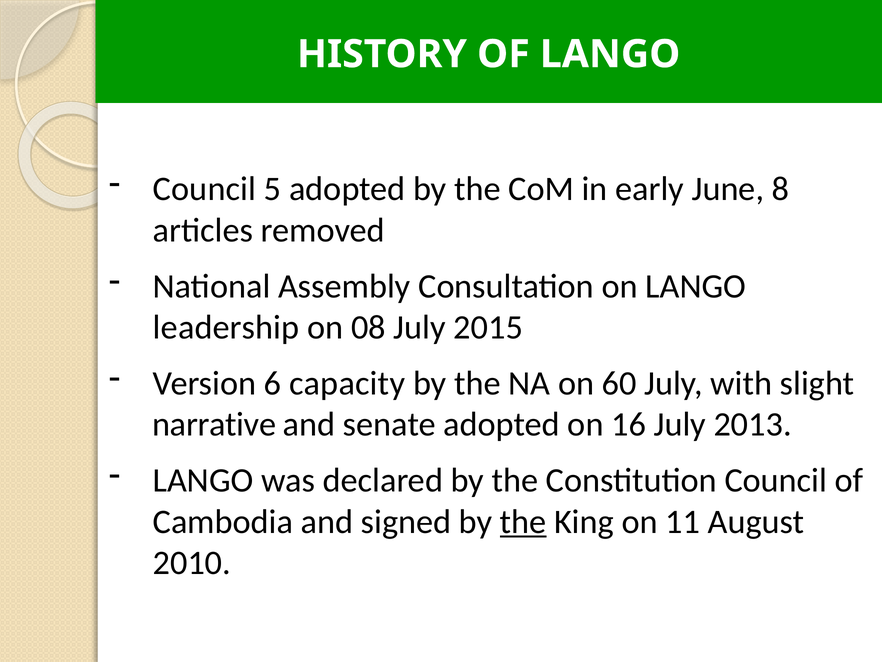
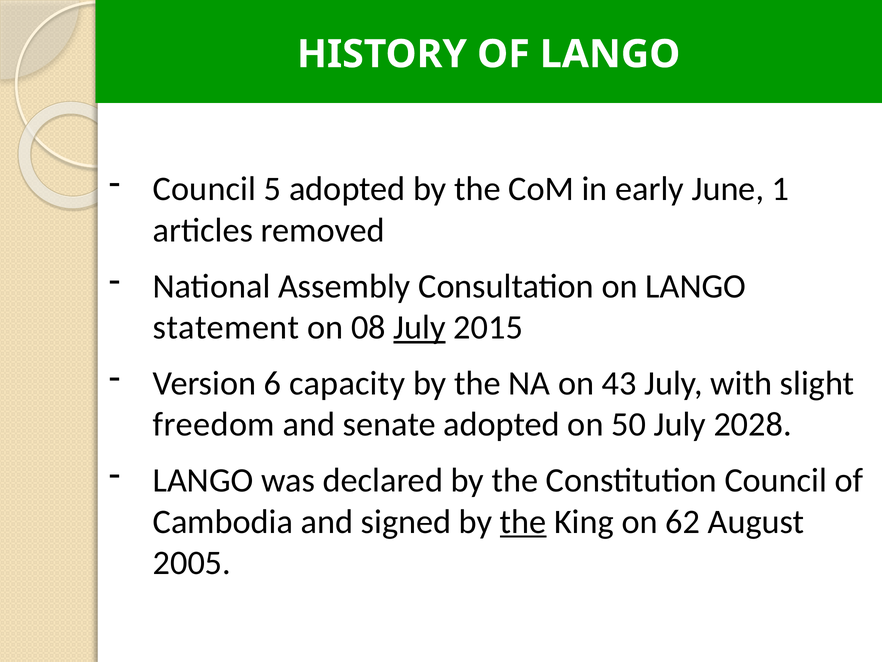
8: 8 -> 1
leadership: leadership -> statement
July at (420, 327) underline: none -> present
60: 60 -> 43
narrative: narrative -> freedom
16: 16 -> 50
2013: 2013 -> 2028
11: 11 -> 62
2010: 2010 -> 2005
